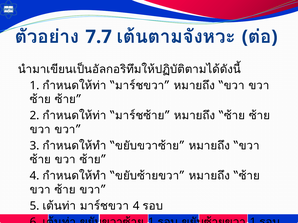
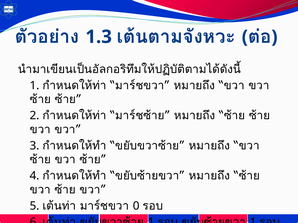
7.7: 7.7 -> 1.3
4 at (136, 206): 4 -> 0
